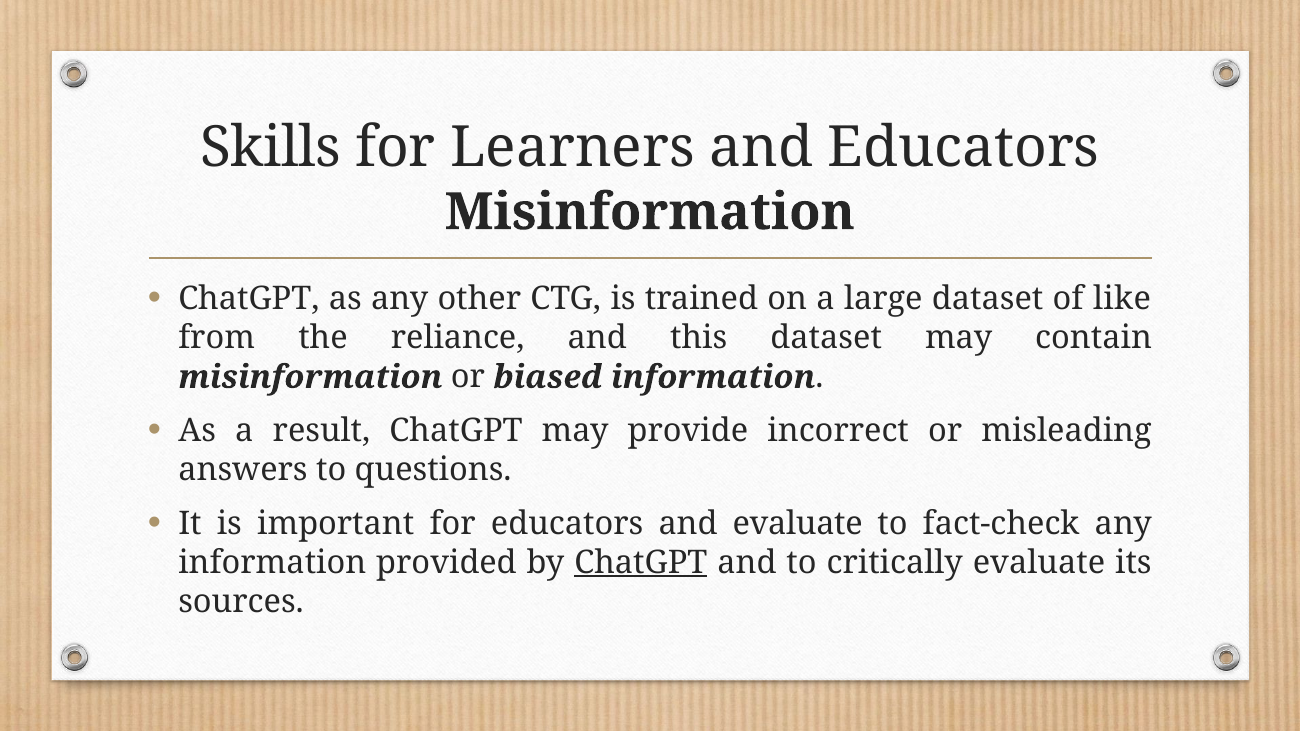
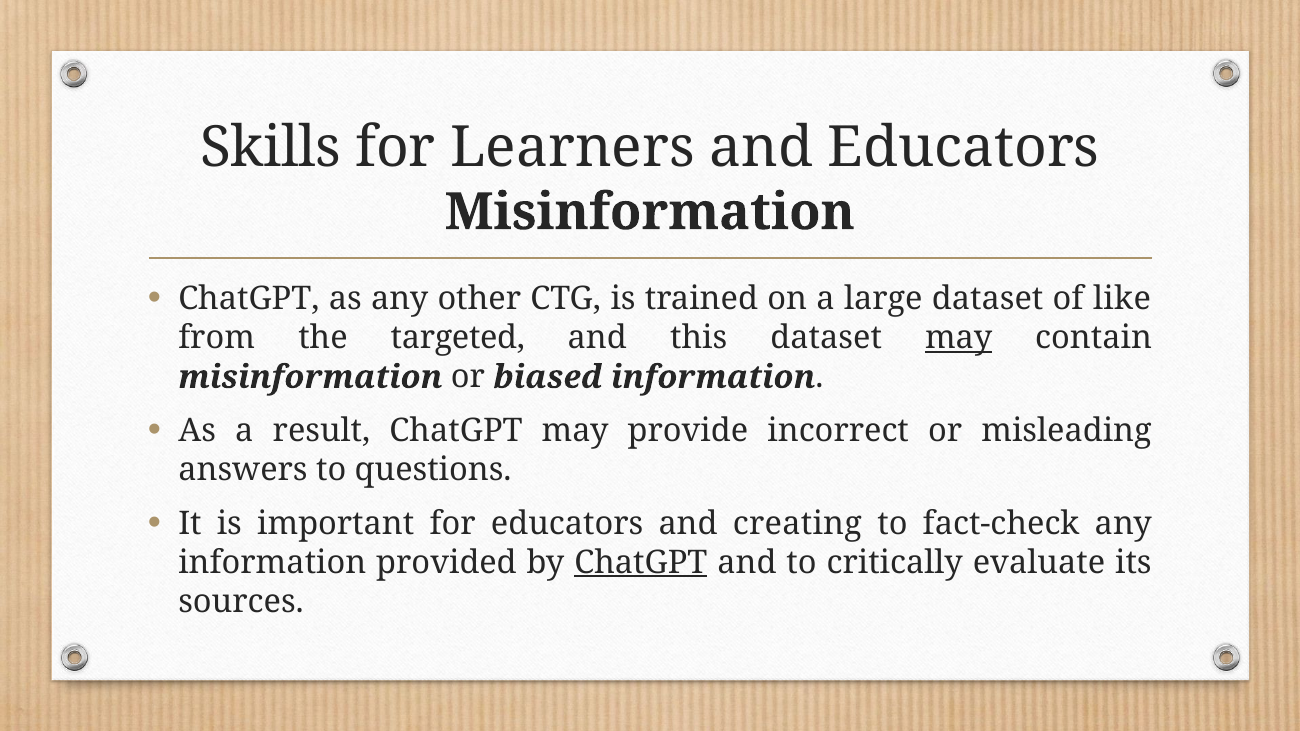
reliance: reliance -> targeted
may at (959, 338) underline: none -> present
and evaluate: evaluate -> creating
